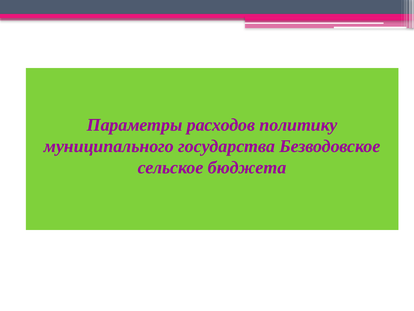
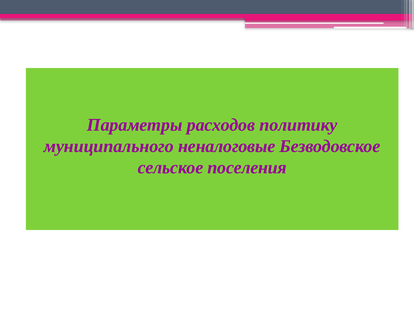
государства: государства -> неналоговые
бюджета: бюджета -> поселения
